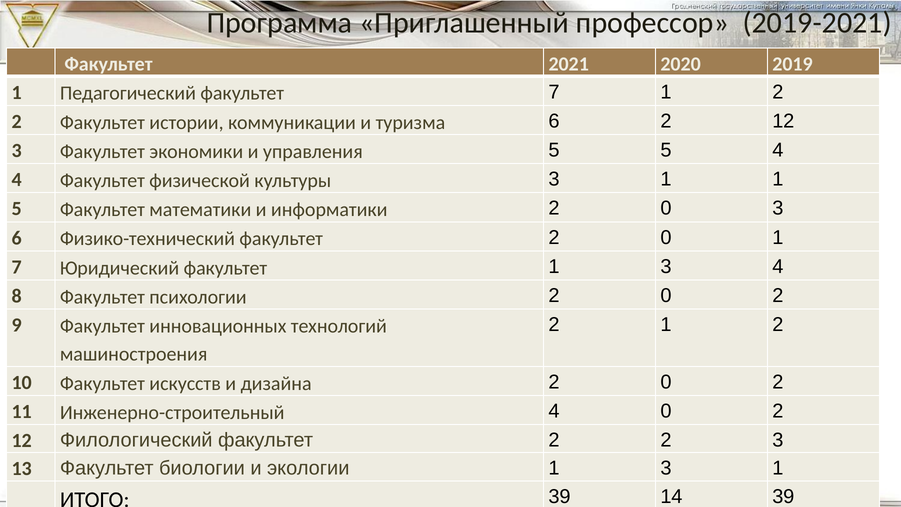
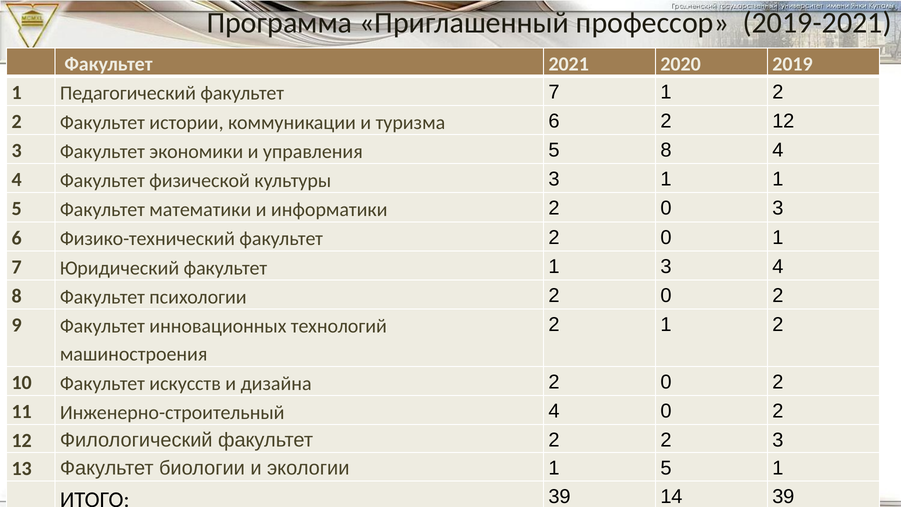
5 5: 5 -> 8
экологии 1 3: 3 -> 5
